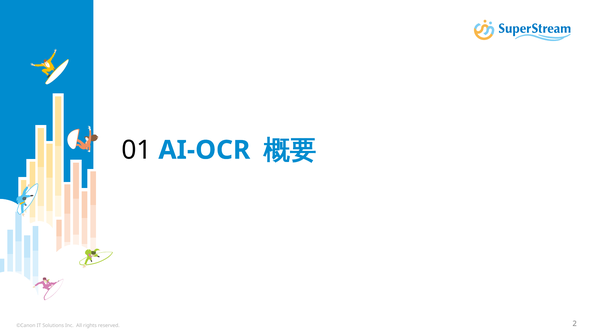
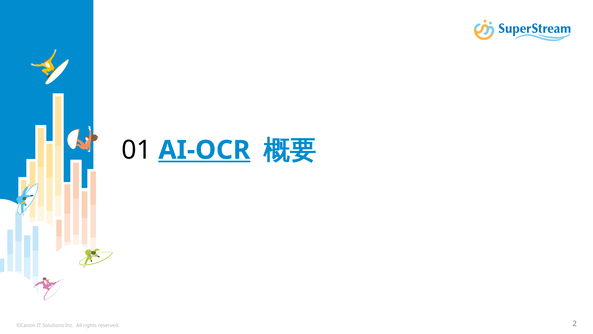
AI-OCR underline: none -> present
